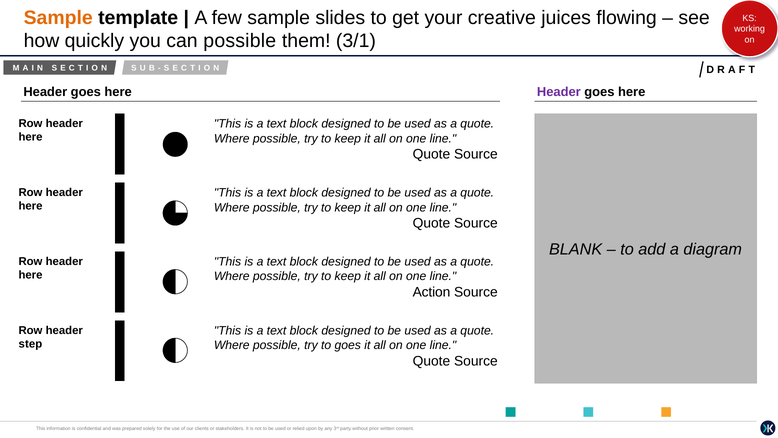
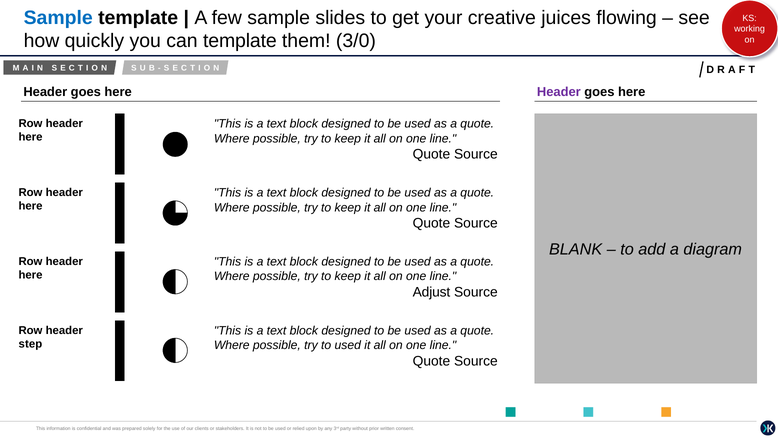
Sample at (58, 18) colour: orange -> blue
can possible: possible -> template
3/1: 3/1 -> 3/0
Action: Action -> Adjust
to goes: goes -> used
